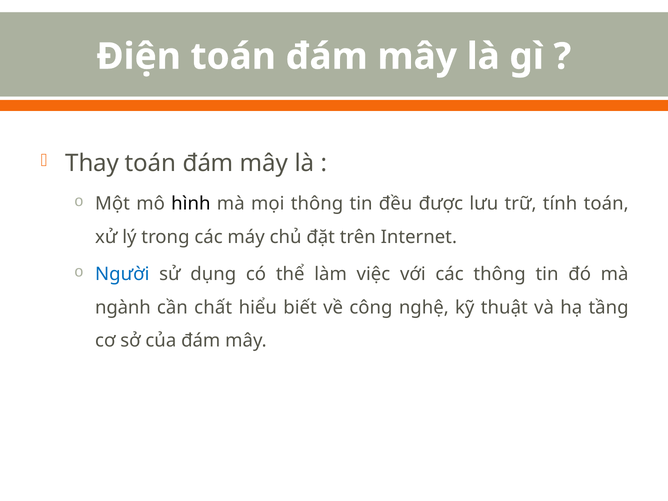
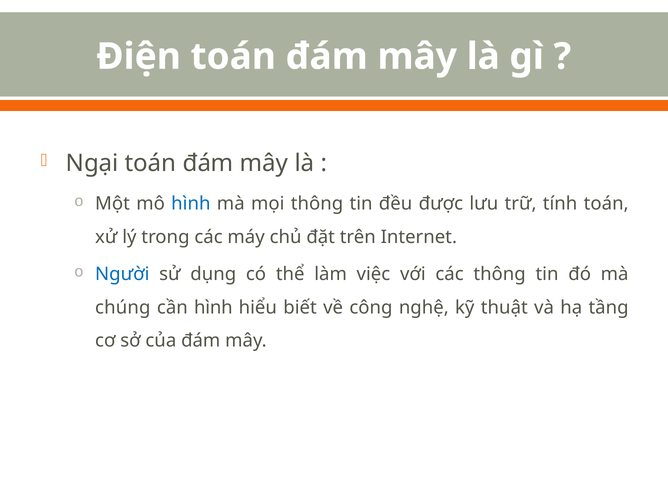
Thay: Thay -> Ngại
hình at (191, 204) colour: black -> blue
ngành: ngành -> chúng
cần chất: chất -> hình
